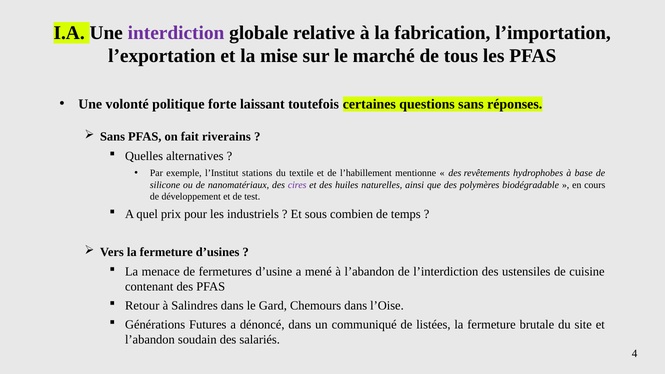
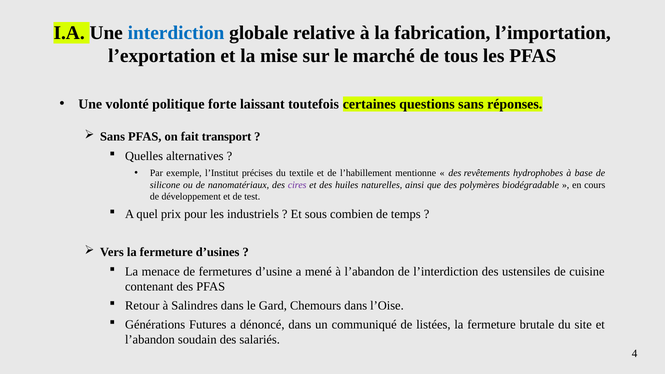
interdiction colour: purple -> blue
riverains: riverains -> transport
stations: stations -> précises
